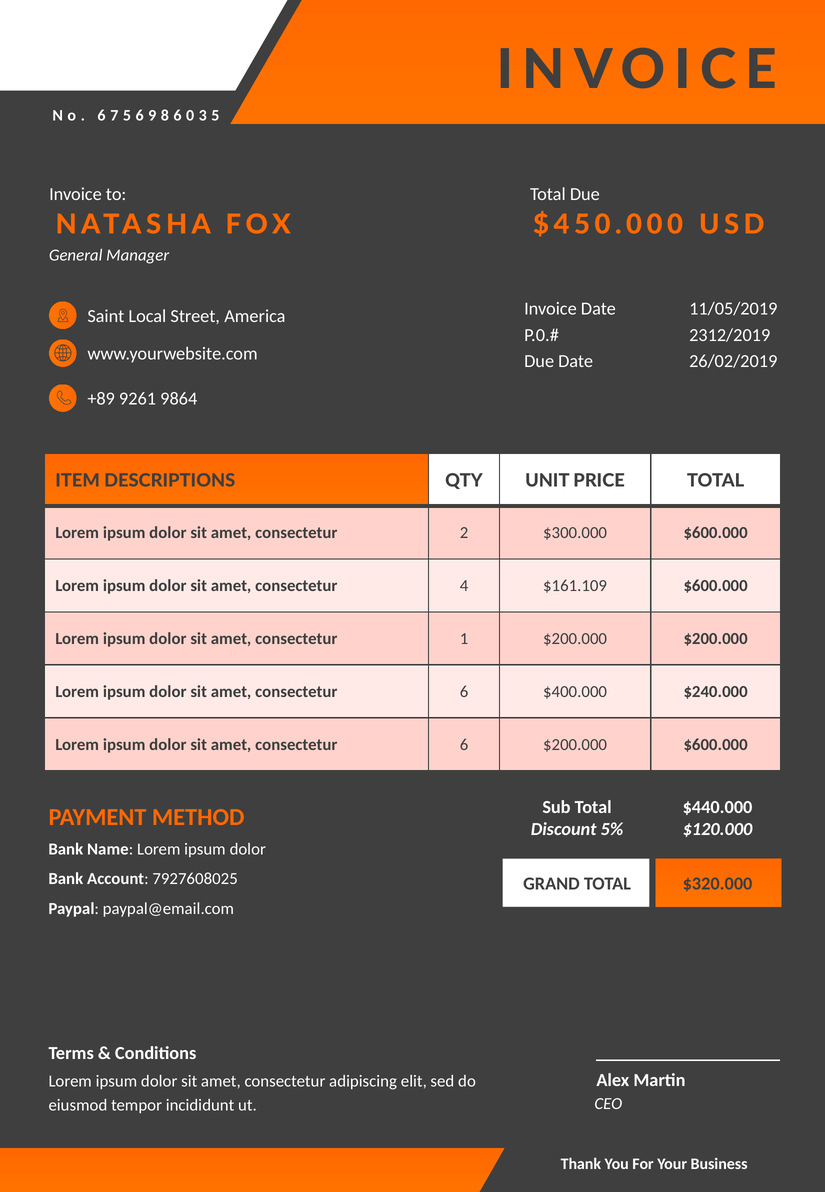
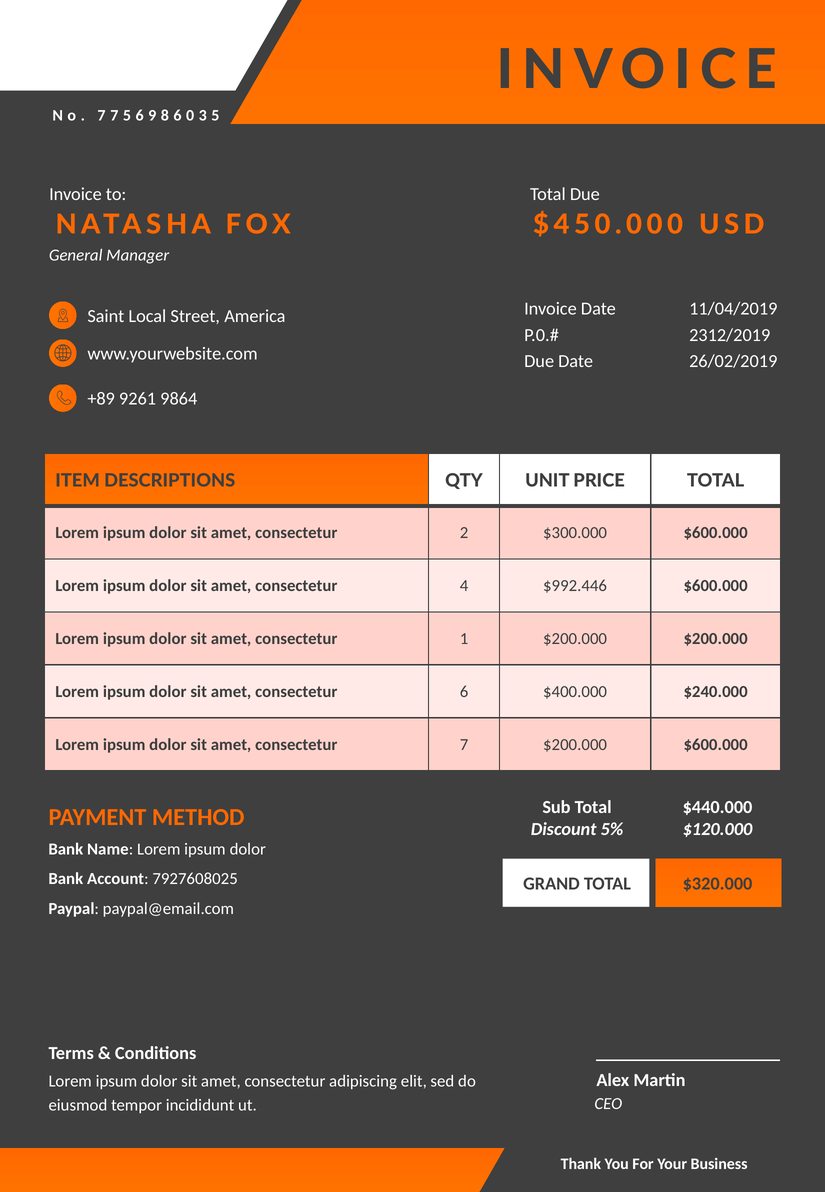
6 at (102, 115): 6 -> 7
11/05/2019: 11/05/2019 -> 11/04/2019
$161.109: $161.109 -> $992.446
6 at (464, 744): 6 -> 7
